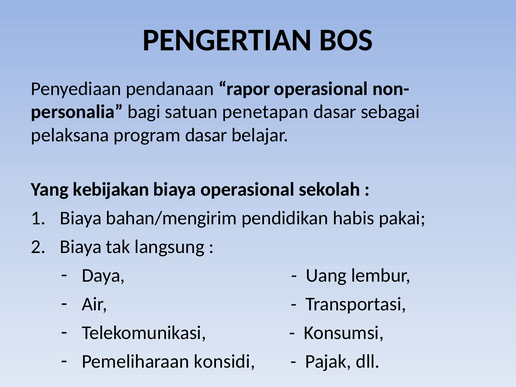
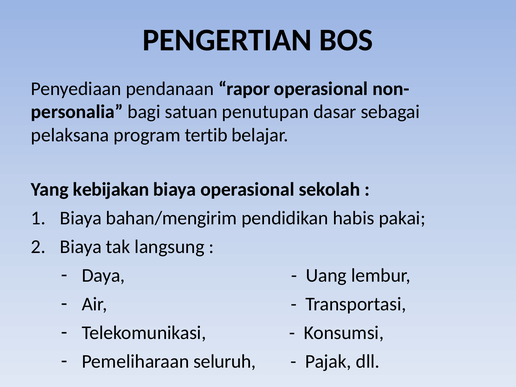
penetapan: penetapan -> penutupan
program dasar: dasar -> tertib
konsidi: konsidi -> seluruh
